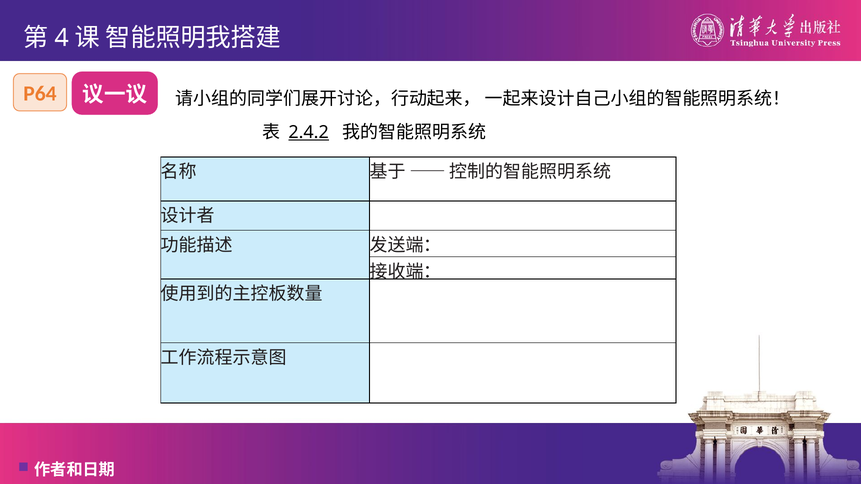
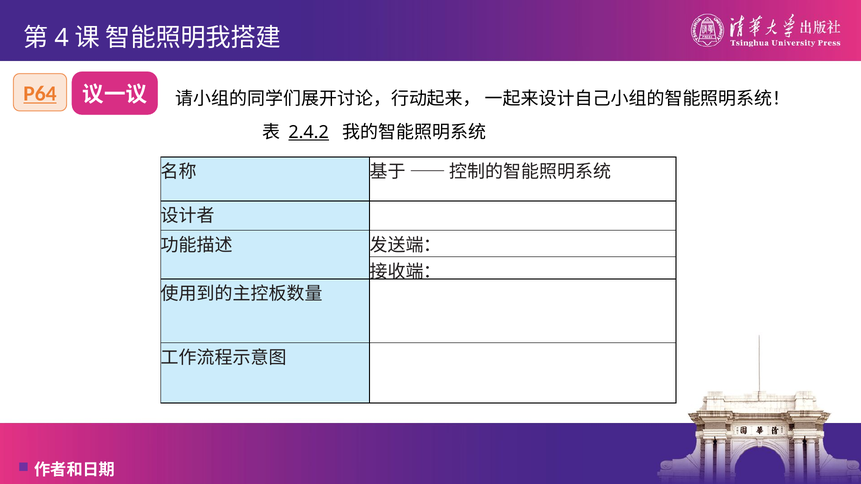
P64 underline: none -> present
